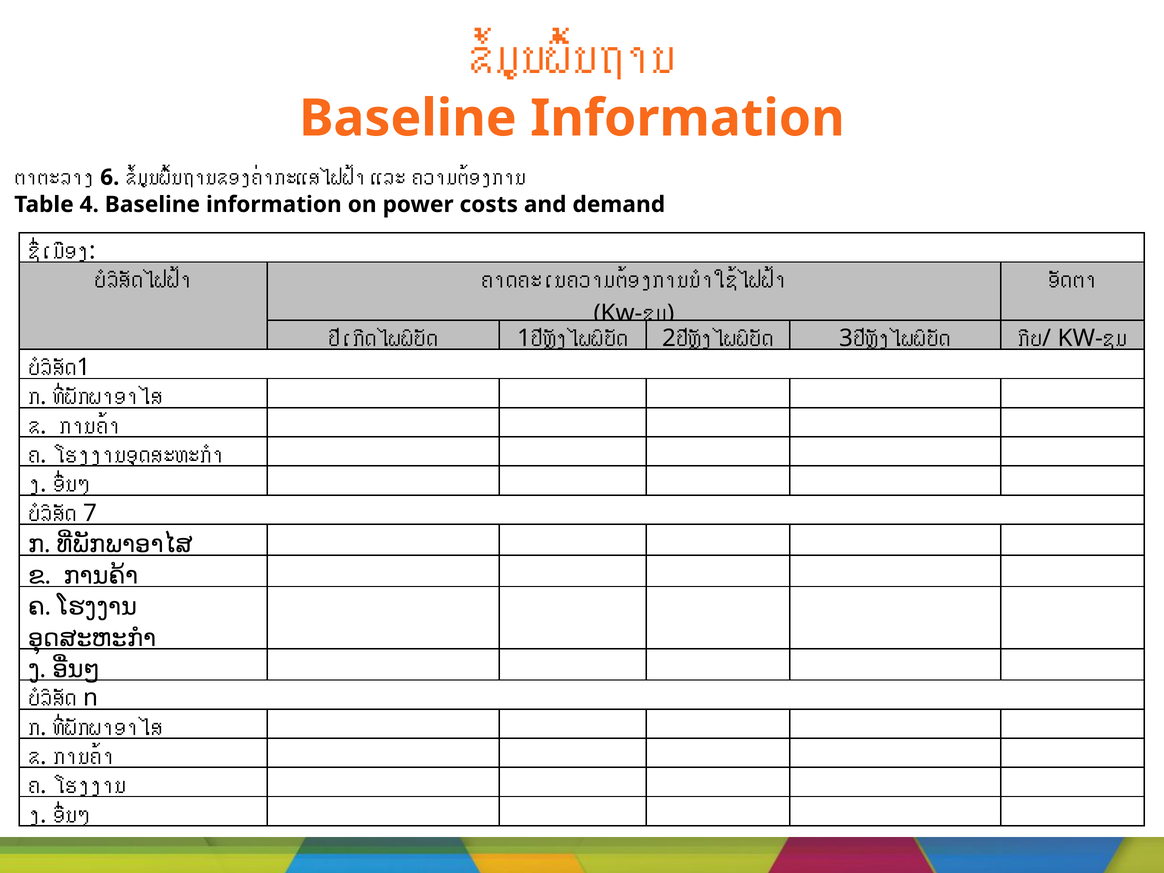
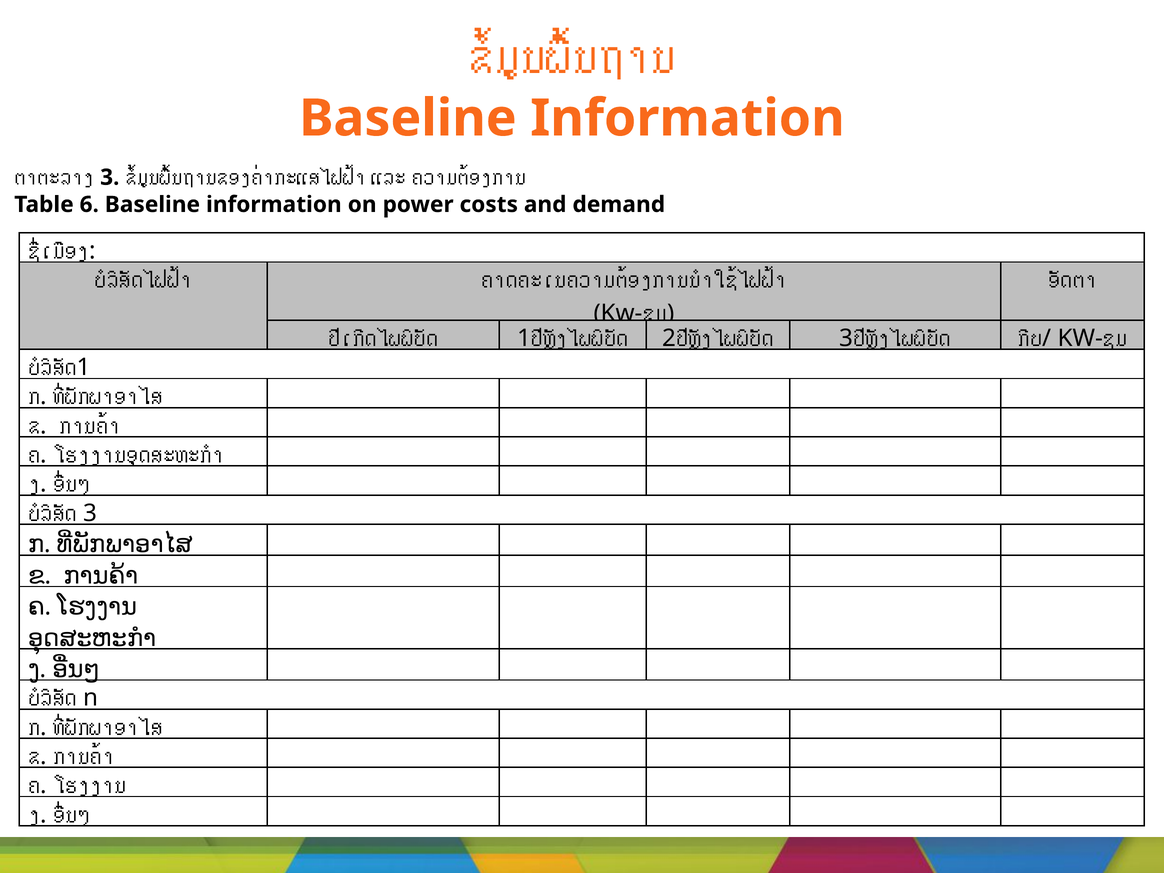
6 at (110, 177): 6 -> 3
4: 4 -> 6
7 at (90, 513): 7 -> 3
